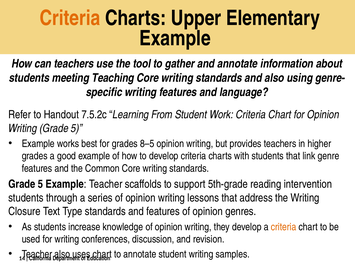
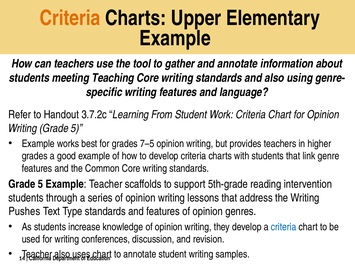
7.5.2c: 7.5.2c -> 3.7.2c
8–5: 8–5 -> 7–5
Closure: Closure -> Pushes
criteria at (284, 226) colour: orange -> blue
